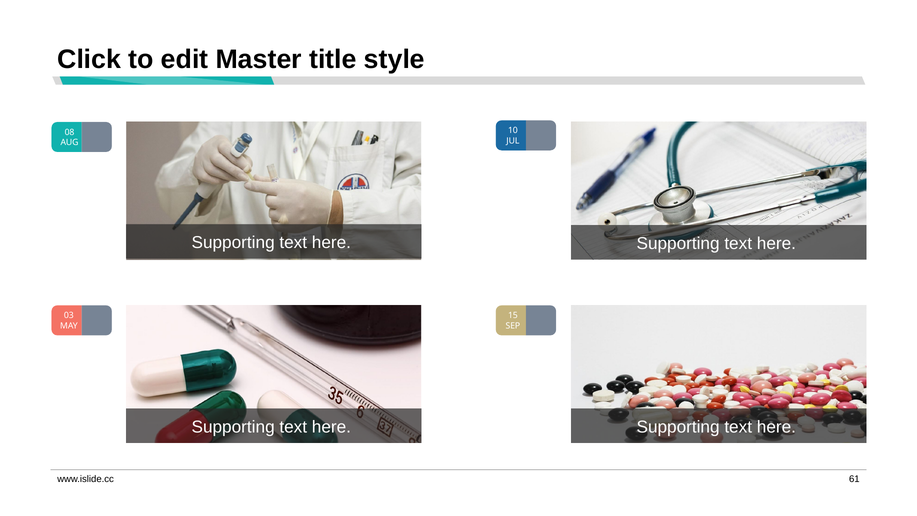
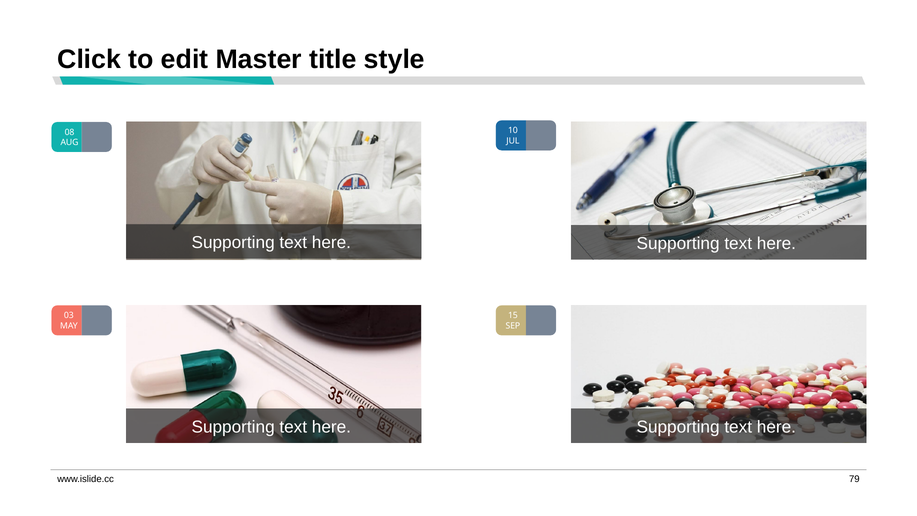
61: 61 -> 79
